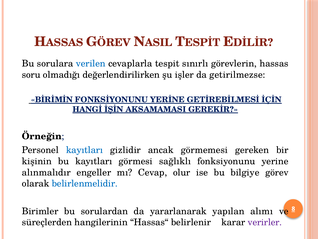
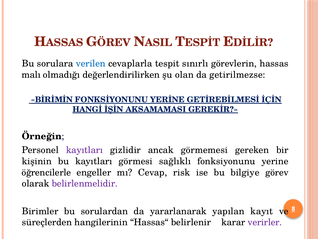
soru: soru -> malı
işler: işler -> olan
kayıtları at (84, 150) colour: blue -> purple
alınmalıdır: alınmalıdır -> öğrencilerle
olur: olur -> risk
belirlenmelidir colour: blue -> purple
alımı: alımı -> kayıt
